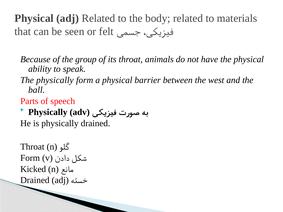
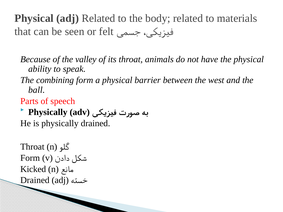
group: group -> valley
The physically: physically -> combining
